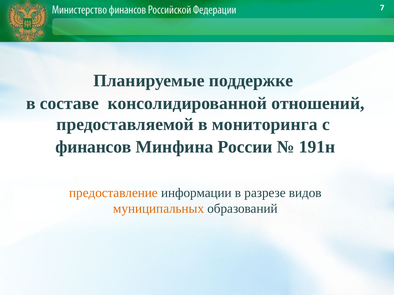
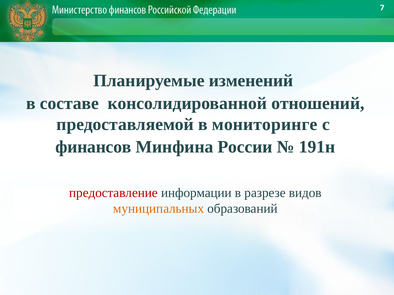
поддержке: поддержке -> изменений
мониторинга: мониторинга -> мониторинге
предоставление colour: orange -> red
